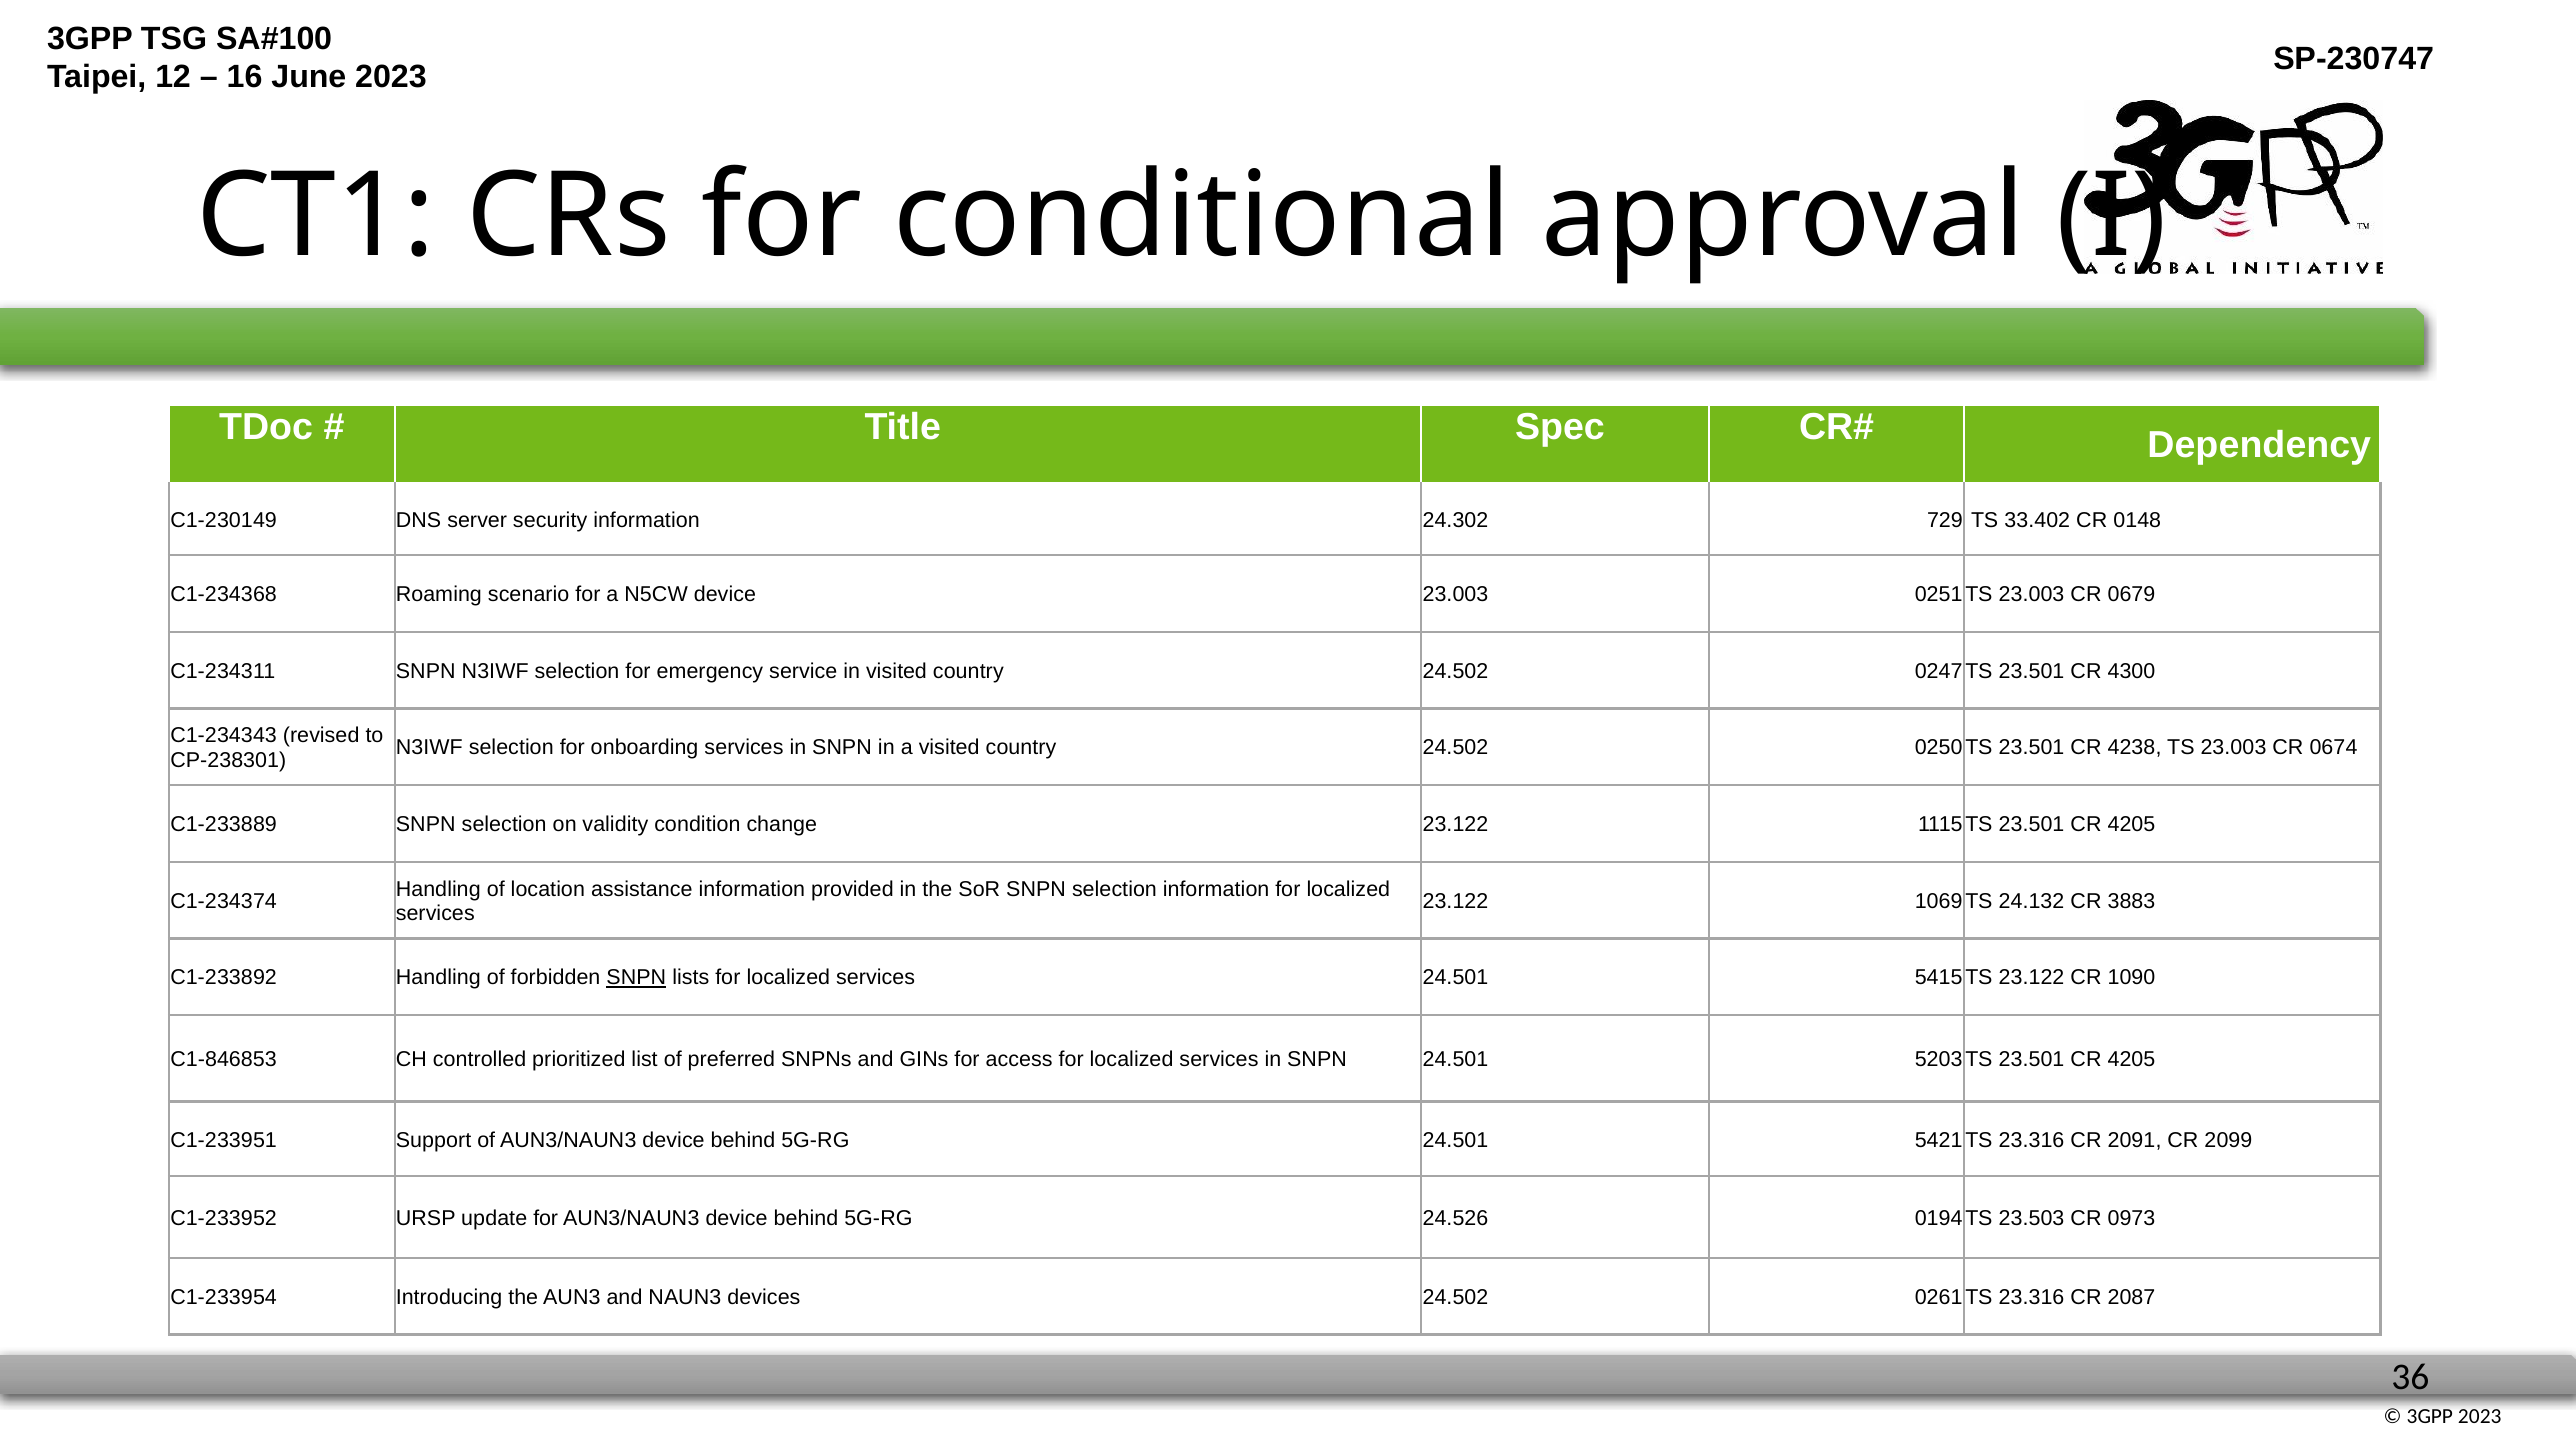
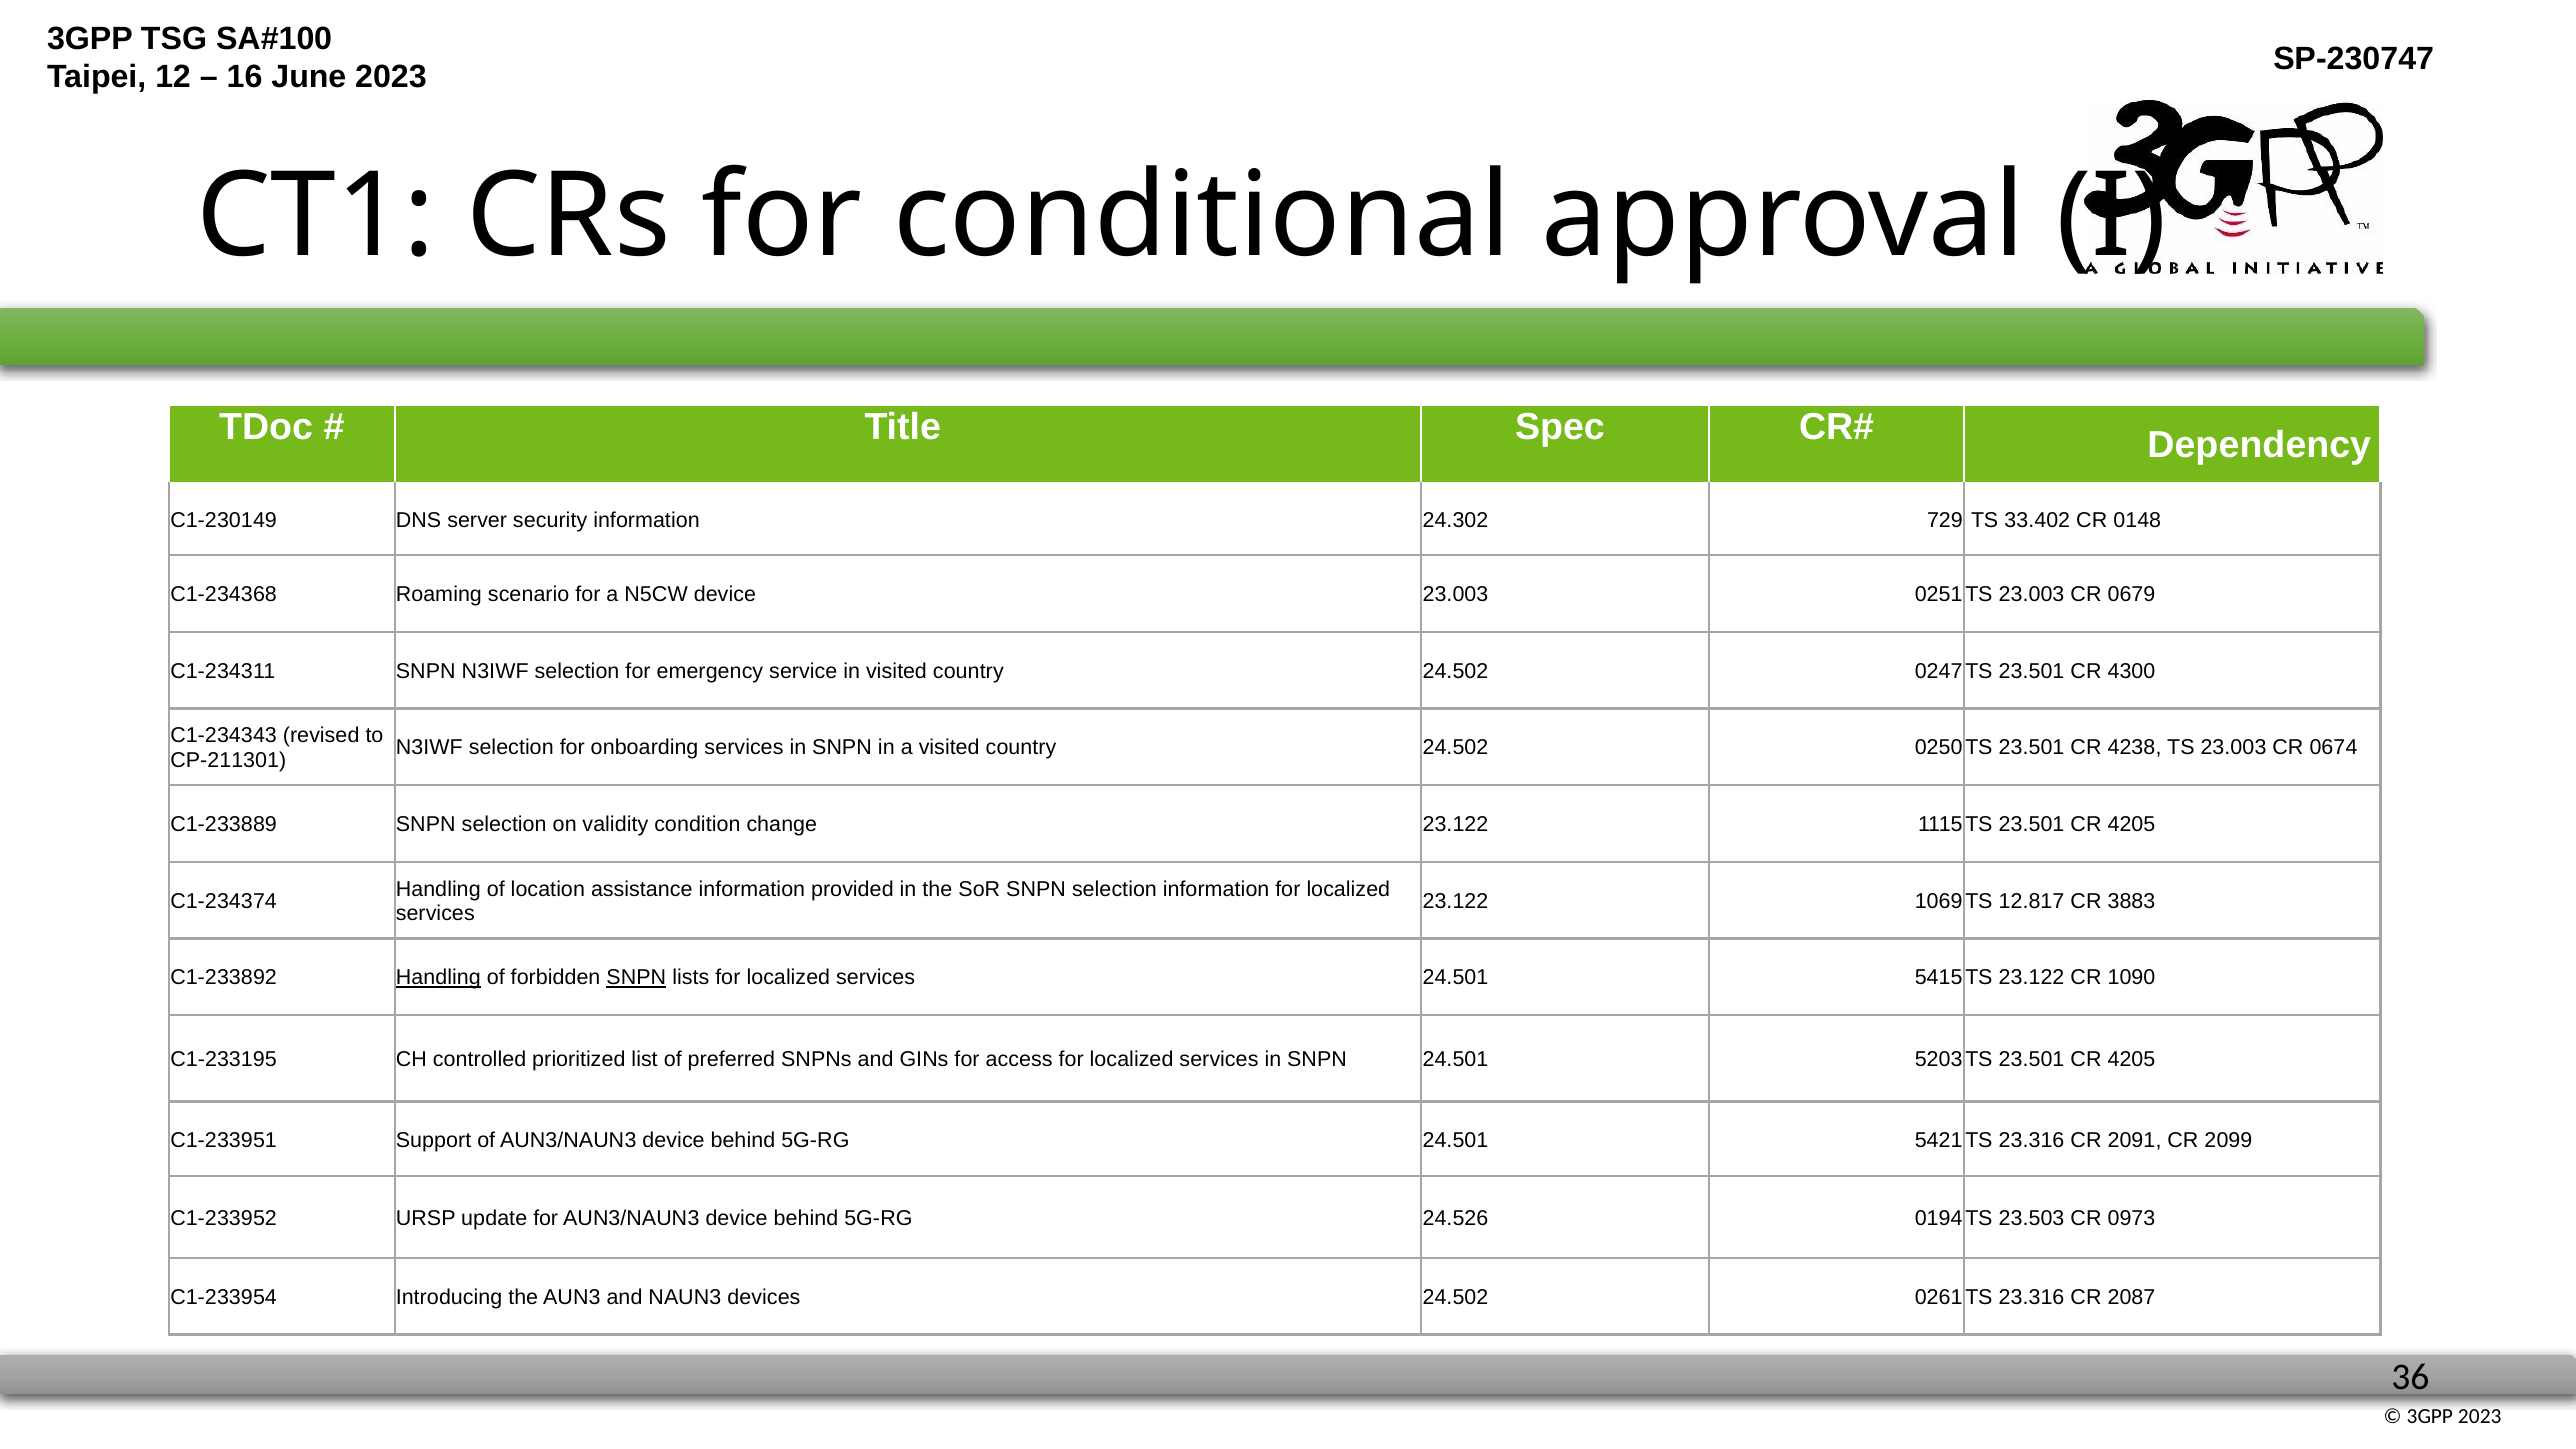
CP-238301: CP-238301 -> CP-211301
24.132: 24.132 -> 12.817
Handling at (438, 978) underline: none -> present
C1-846853: C1-846853 -> C1-233195
